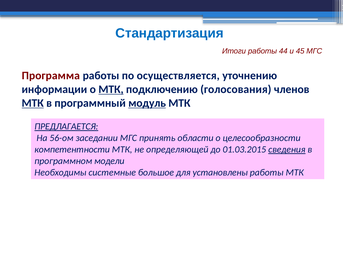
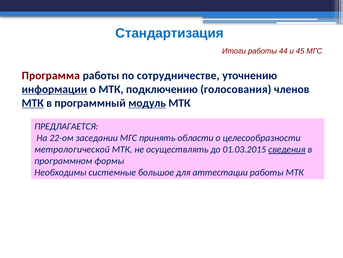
осуществляется: осуществляется -> сотрудничестве
информации underline: none -> present
МТК at (111, 89) underline: present -> none
ПРЕДЛАГАЕТСЯ underline: present -> none
56-ом: 56-ом -> 22-ом
компетентности: компетентности -> метрологической
определяющей: определяющей -> осуществлять
модели: модели -> формы
установлены: установлены -> аттестации
